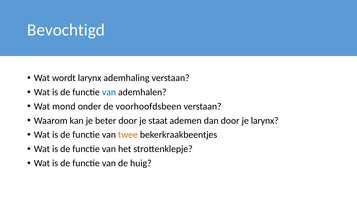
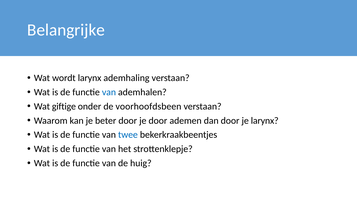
Bevochtigd: Bevochtigd -> Belangrijke
mond: mond -> giftige
je staat: staat -> door
twee colour: orange -> blue
